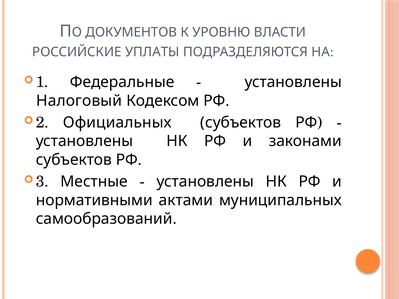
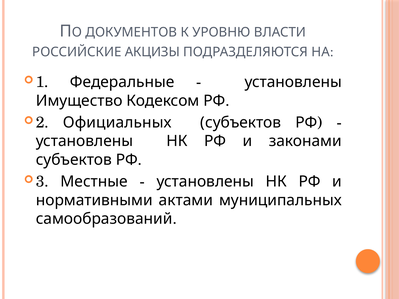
УПЛАТЫ: УПЛАТЫ -> АКЦИЗЫ
Налоговый: Налоговый -> Имущество
